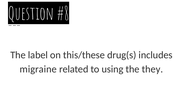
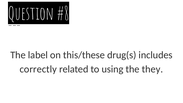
migraine: migraine -> correctly
